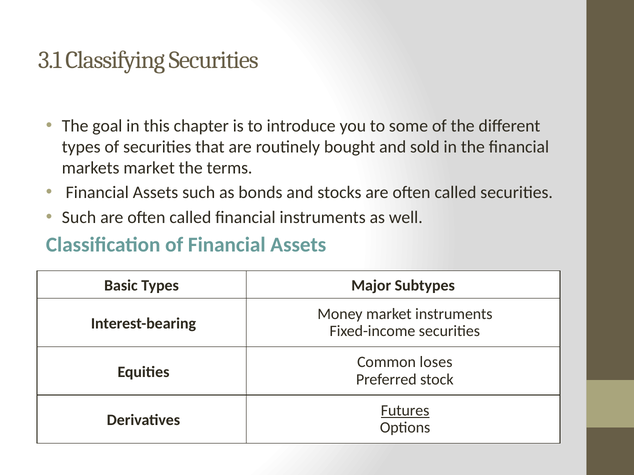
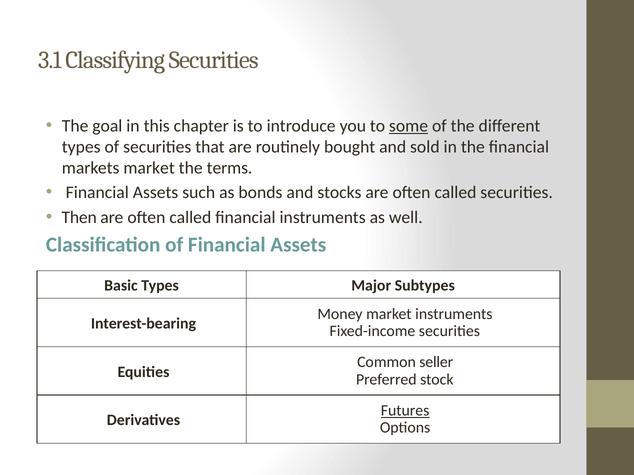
some underline: none -> present
Such at (79, 218): Such -> Then
loses: loses -> seller
